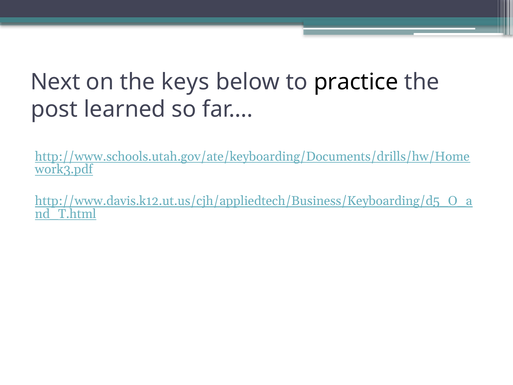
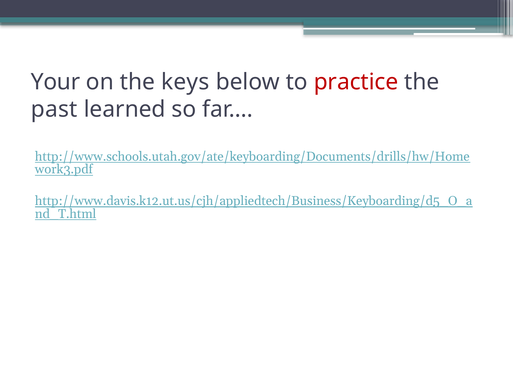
Next: Next -> Your
practice colour: black -> red
post: post -> past
